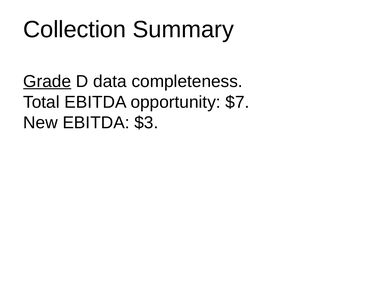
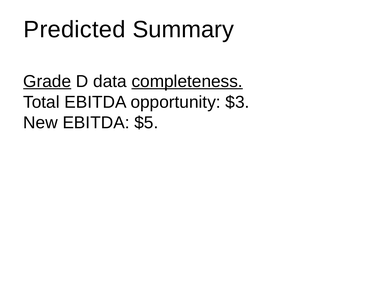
Collection: Collection -> Predicted
completeness underline: none -> present
$7: $7 -> $3
$3: $3 -> $5
